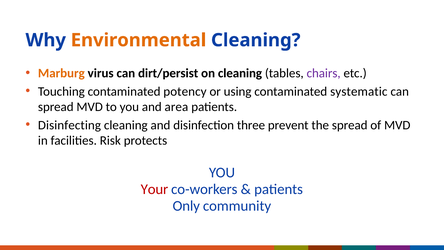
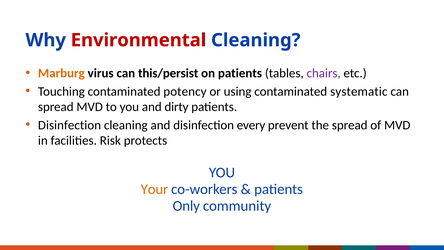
Environmental colour: orange -> red
dirt/persist: dirt/persist -> this/persist
on cleaning: cleaning -> patients
area: area -> dirty
Disinfecting at (69, 125): Disinfecting -> Disinfection
three: three -> every
Your colour: red -> orange
